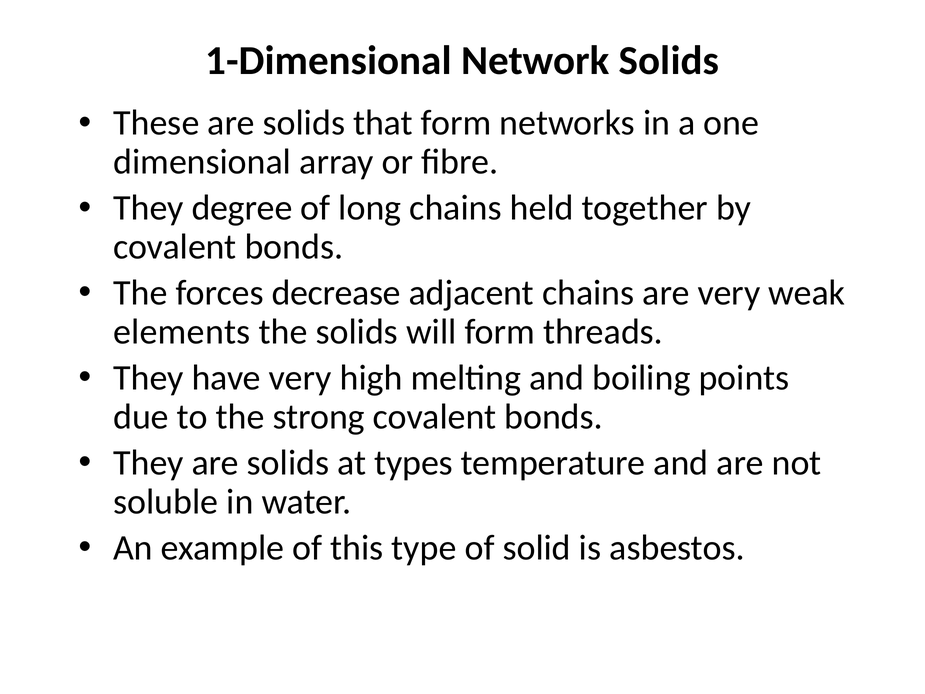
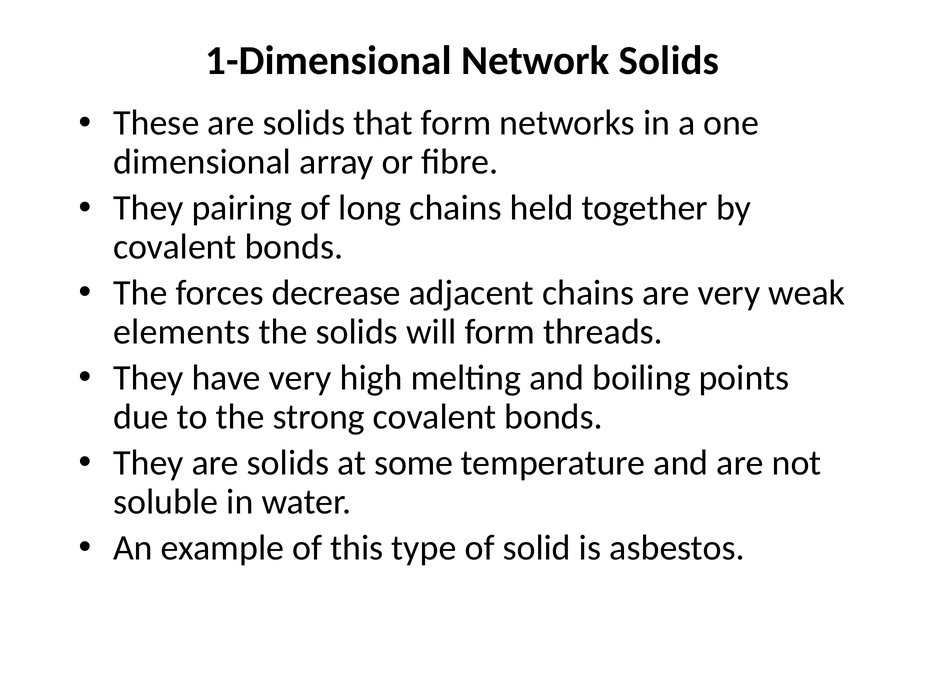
degree: degree -> pairing
types: types -> some
